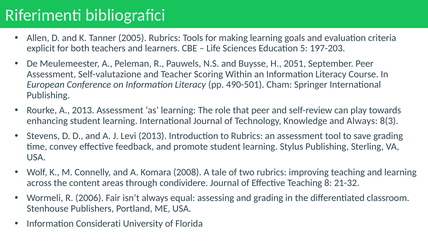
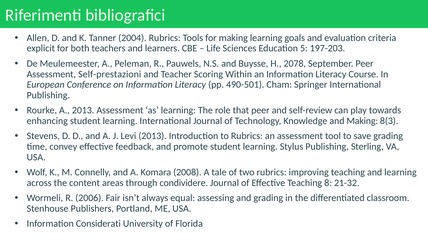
2005: 2005 -> 2004
2051: 2051 -> 2078
Self-valutazione: Self-valutazione -> Self-prestazioni
and Always: Always -> Making
